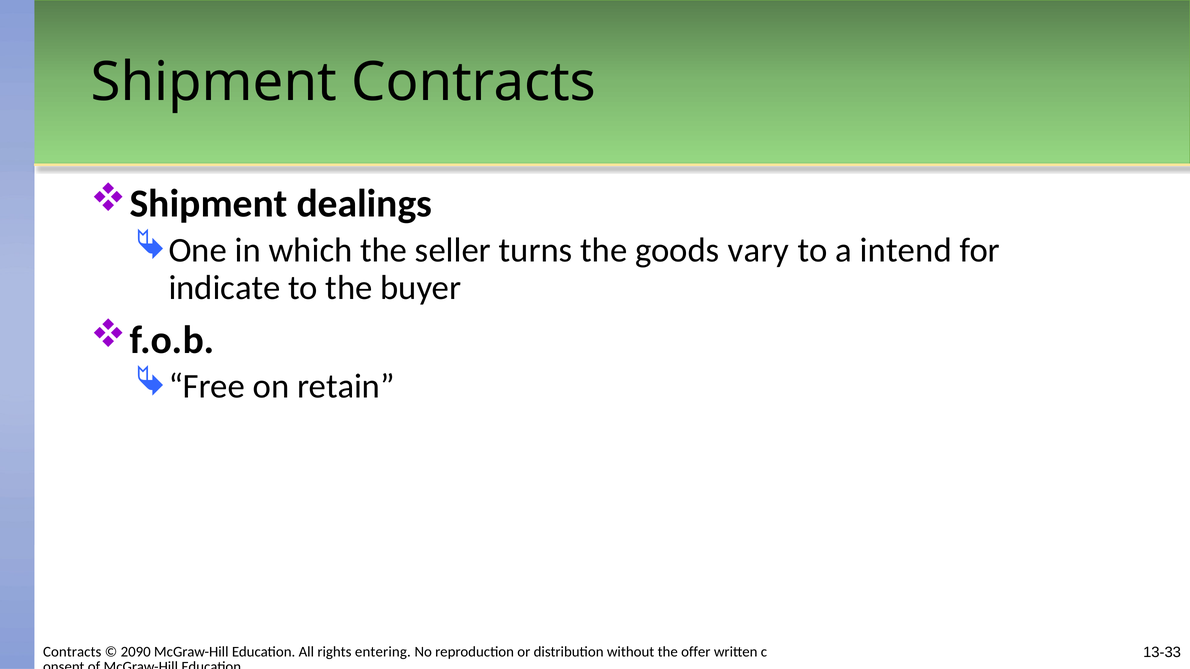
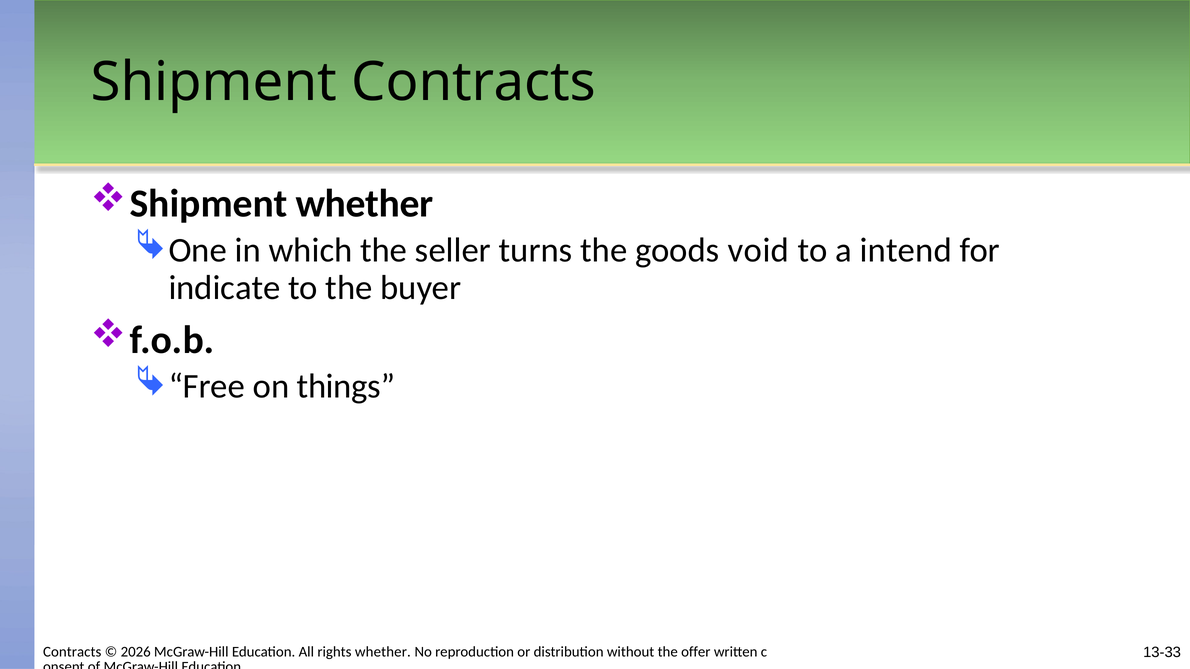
Shipment dealings: dealings -> whether
vary: vary -> void
retain: retain -> things
2090: 2090 -> 2026
rights entering: entering -> whether
